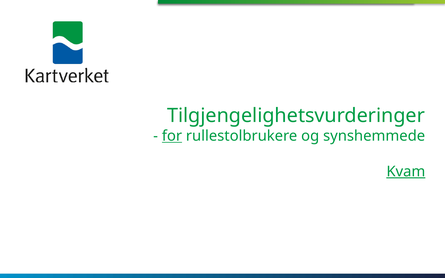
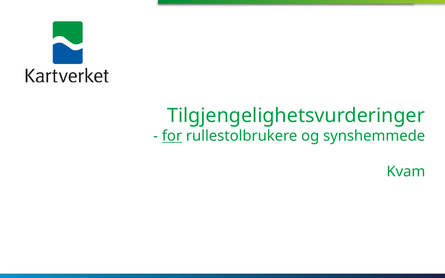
Kvam underline: present -> none
